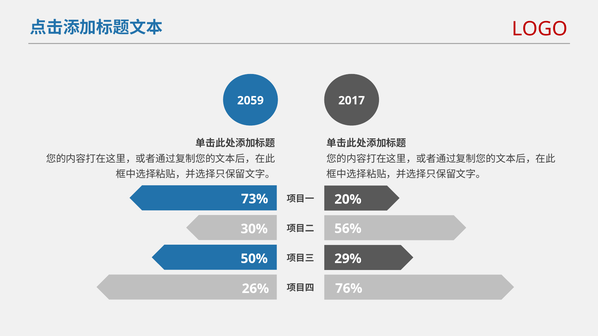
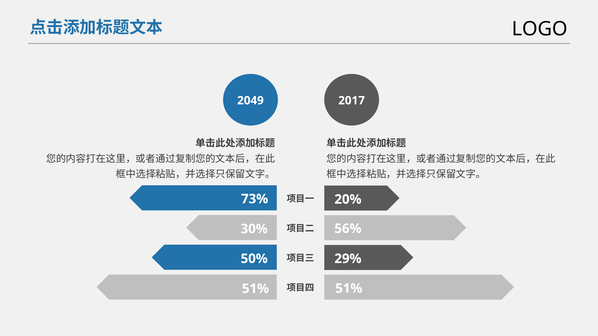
LOGO colour: red -> black
2059: 2059 -> 2049
76% at (349, 289): 76% -> 51%
26% at (255, 289): 26% -> 51%
